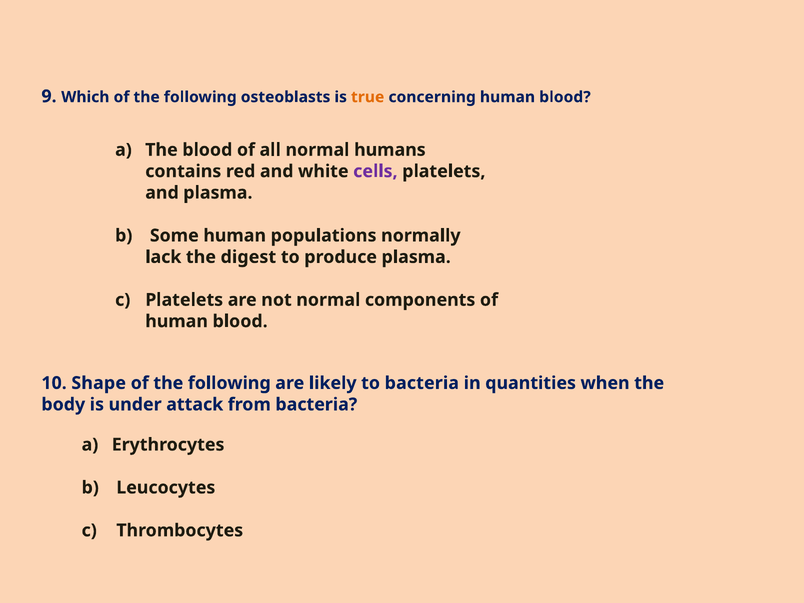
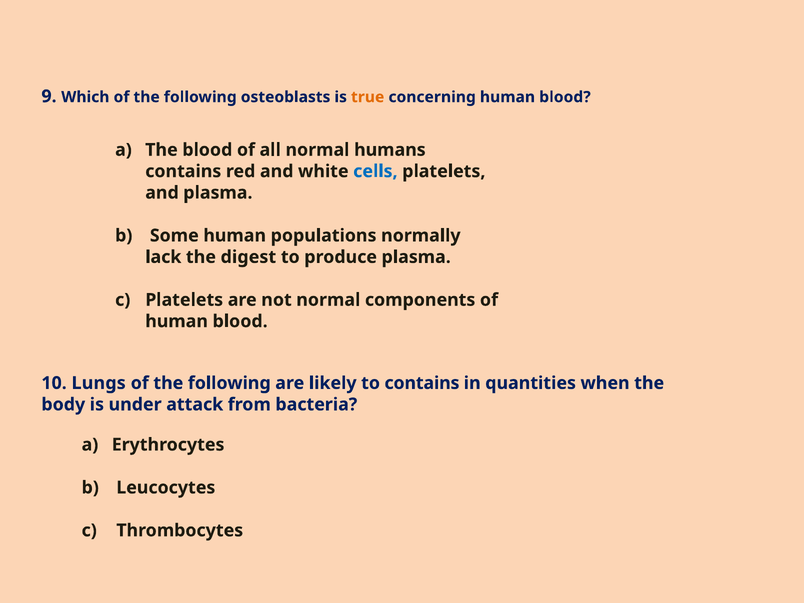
cells colour: purple -> blue
Shape: Shape -> Lungs
to bacteria: bacteria -> contains
